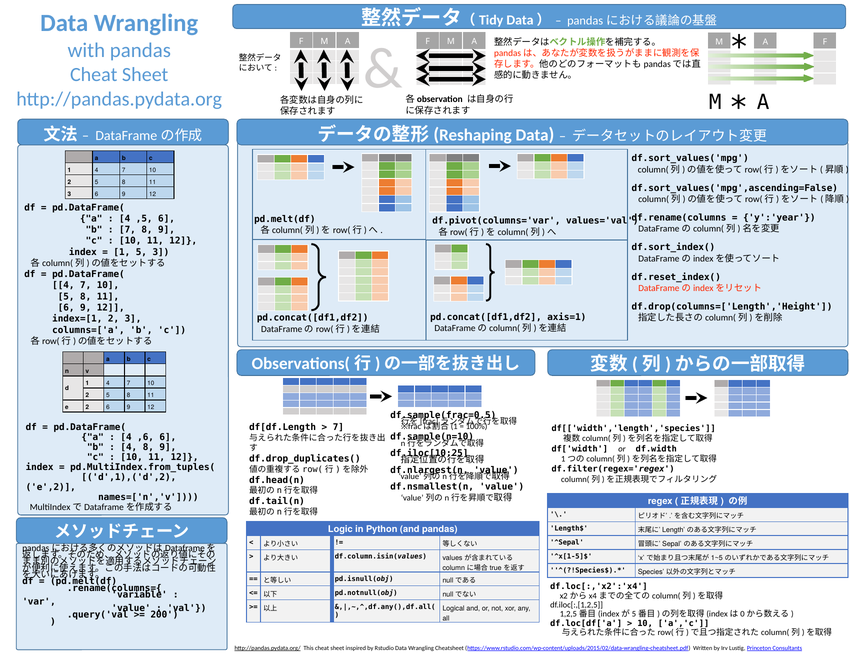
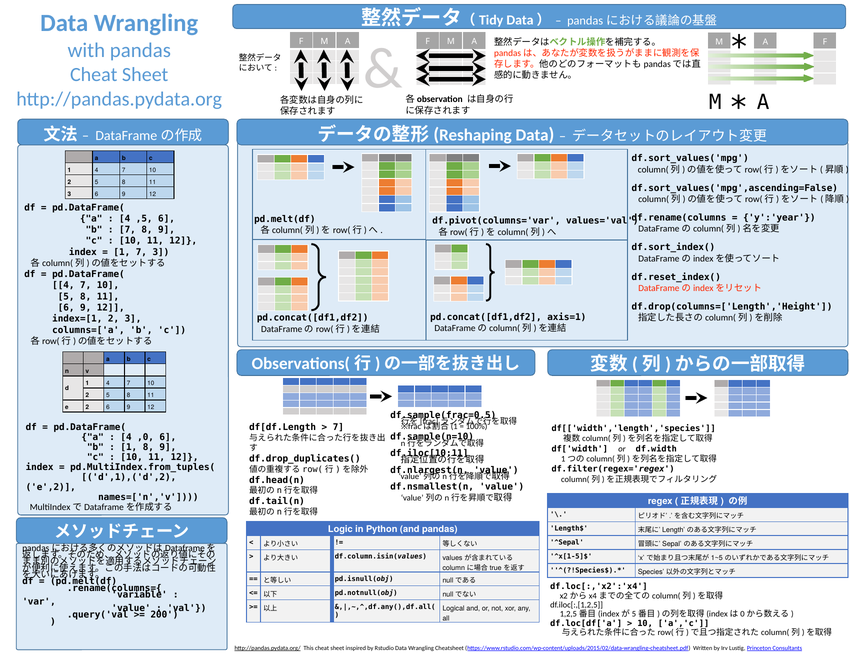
1 5: 5 -> 7
,6: ,6 -> ,0
4 at (129, 447): 4 -> 1
df.iloc[10:25: df.iloc[10:25 -> df.iloc[10:11
